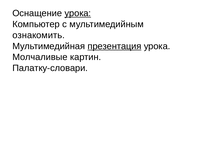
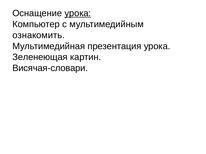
презентация underline: present -> none
Молчаливые: Молчаливые -> Зеленеющая
Палатку-словари: Палатку-словари -> Висячая-словари
